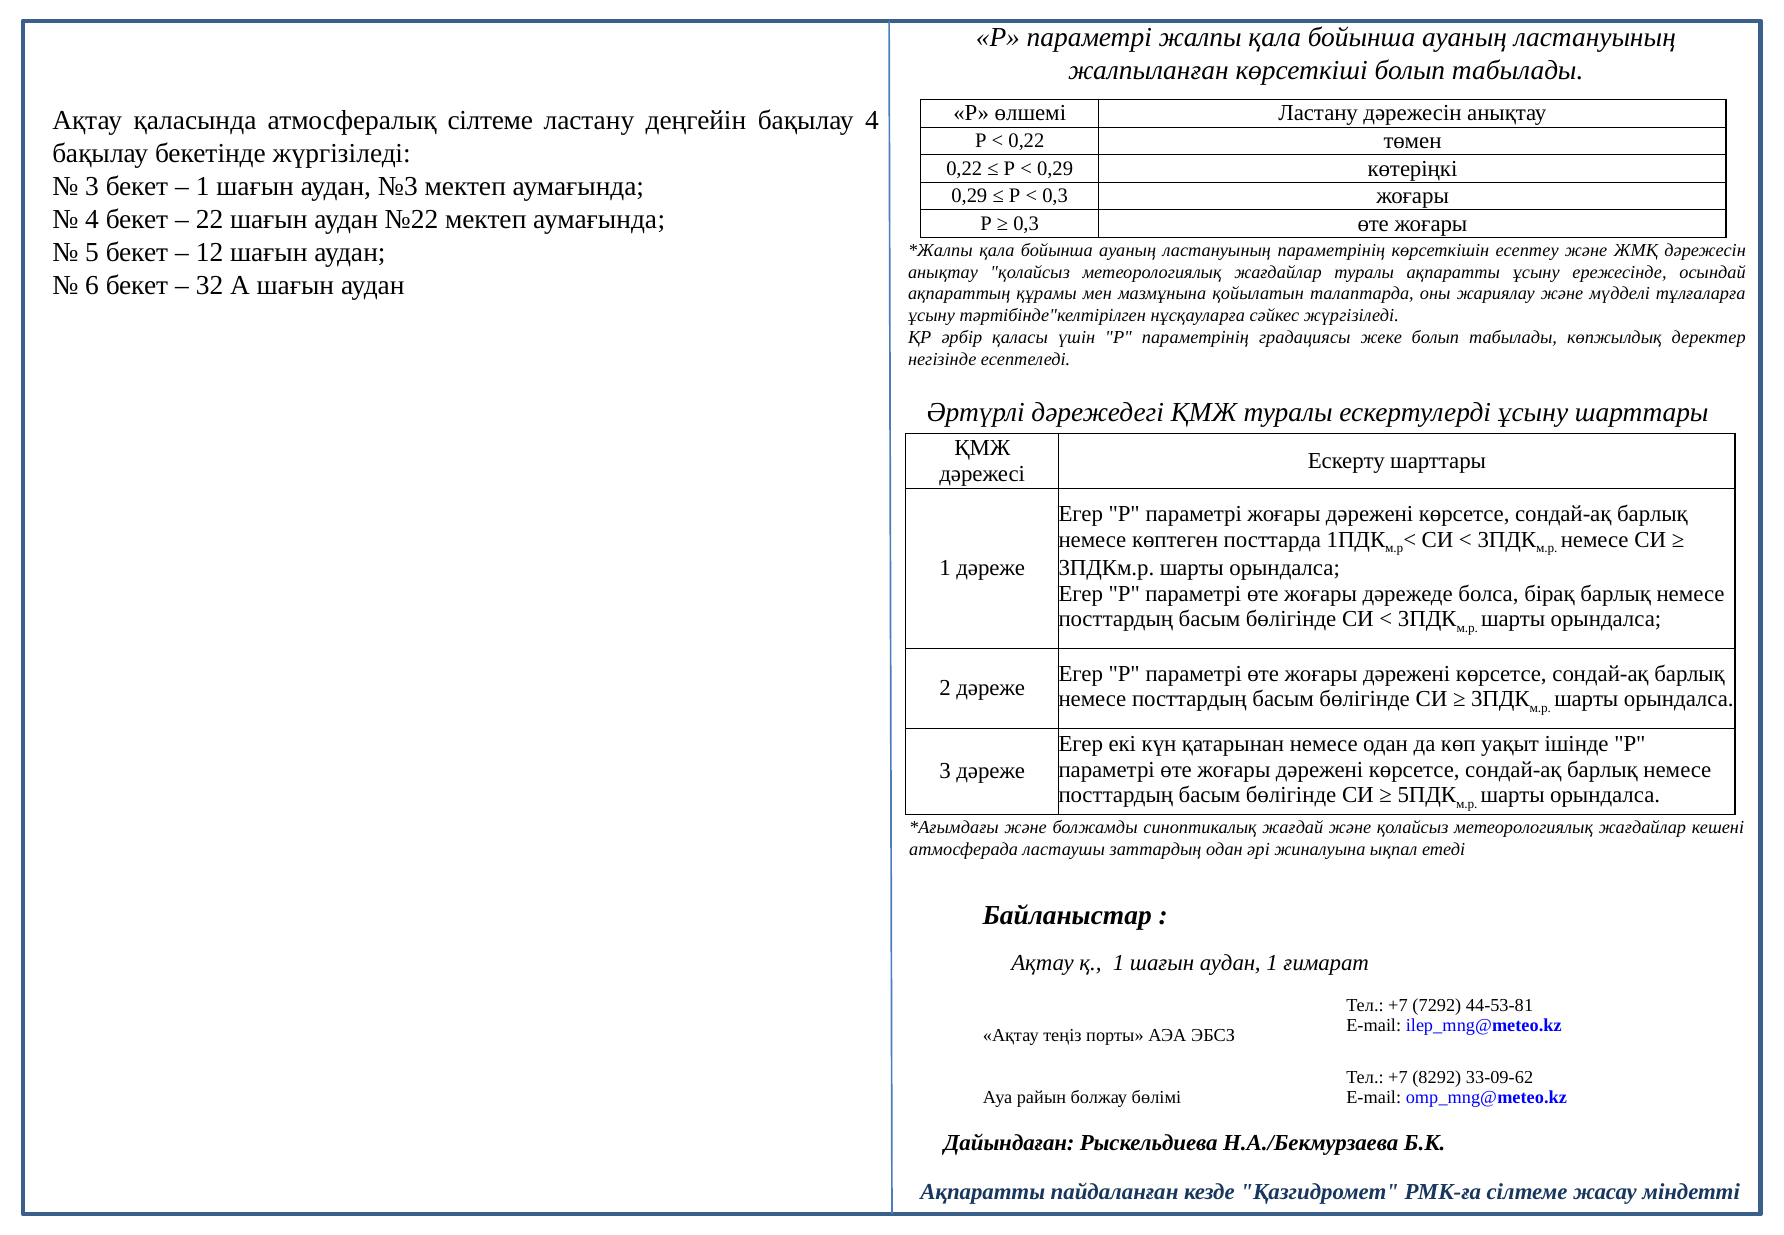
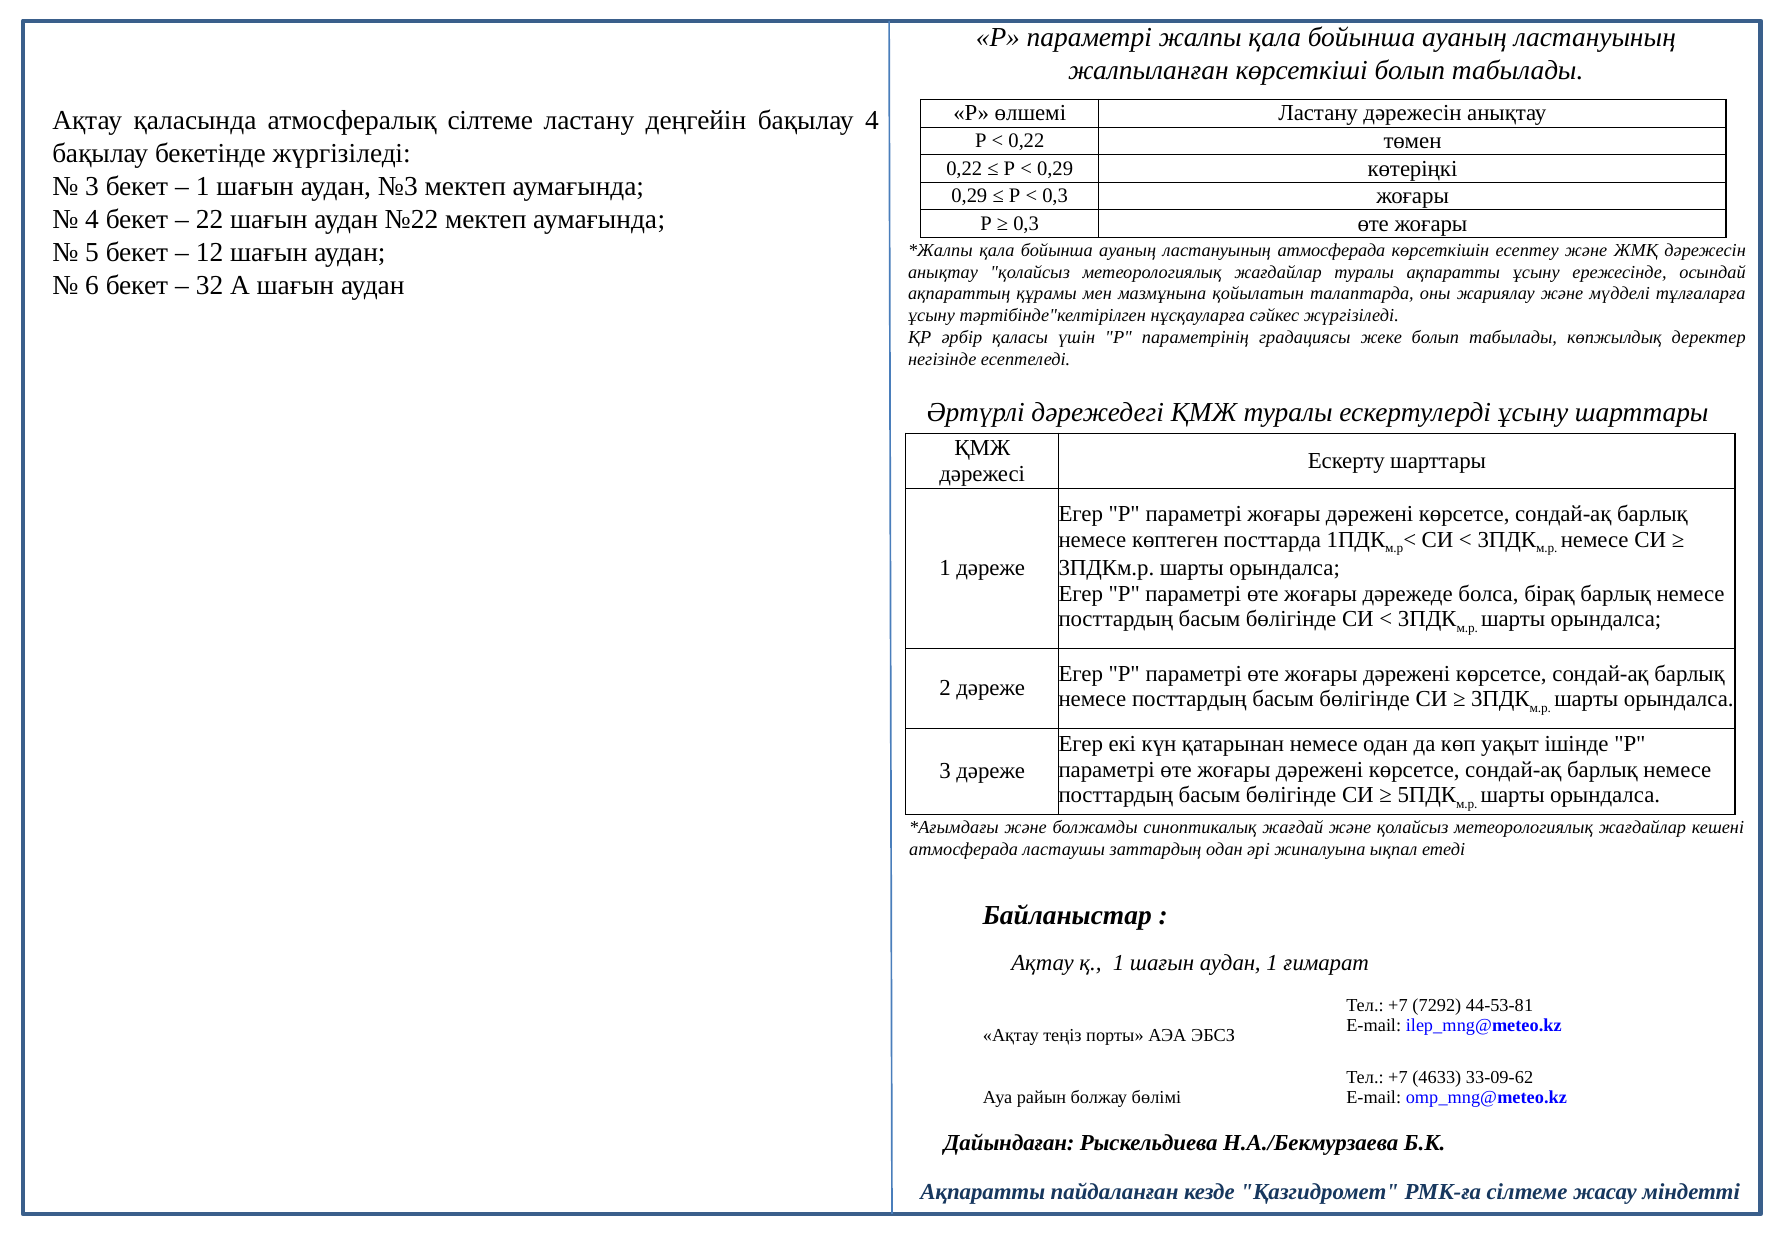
ластануының параметрінің: параметрінің -> атмосферада
8292: 8292 -> 4633
